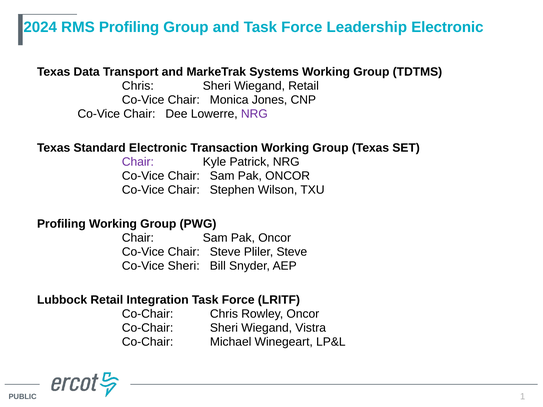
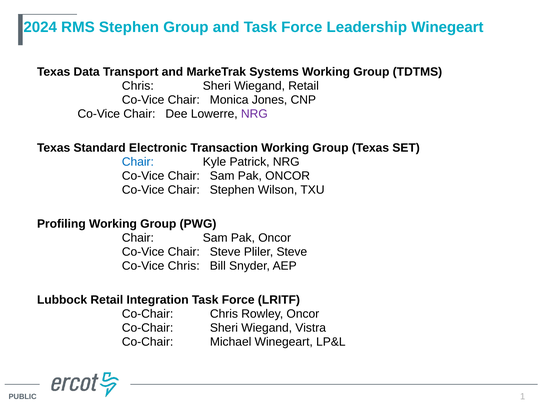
RMS Profiling: Profiling -> Stephen
Leadership Electronic: Electronic -> Winegeart
Chair at (138, 162) colour: purple -> blue
Co-Vice Sheri: Sheri -> Chris
